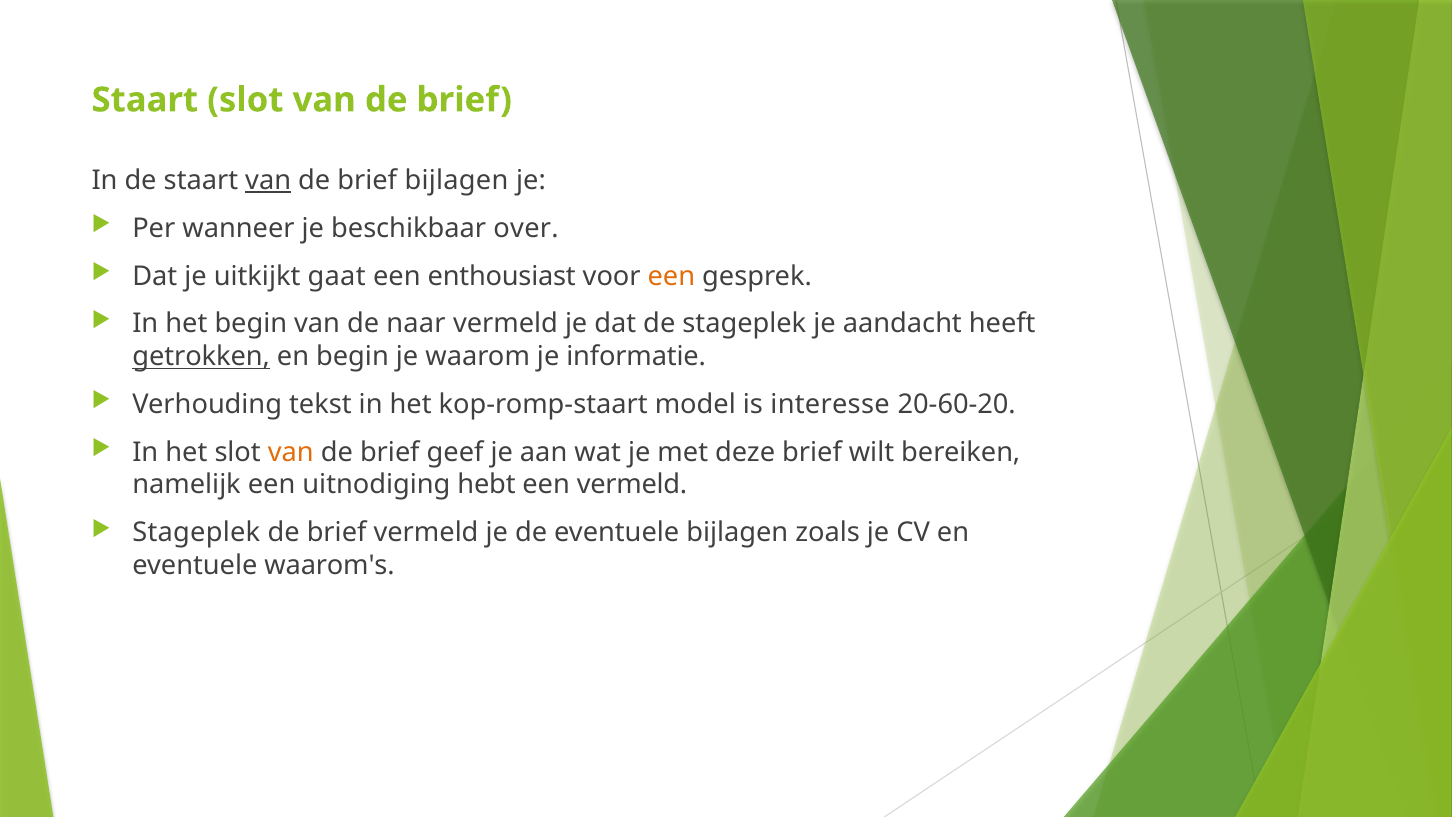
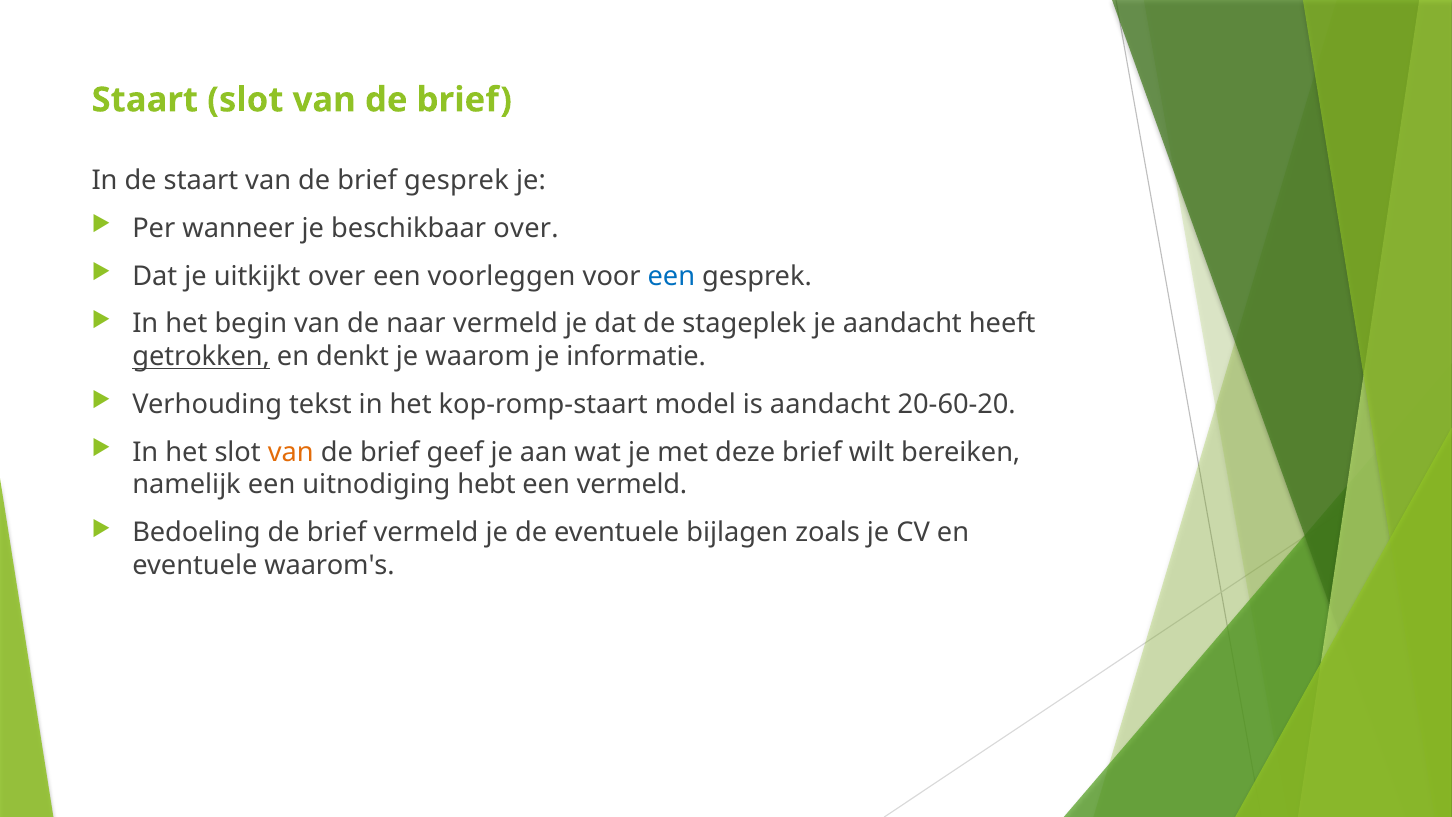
van at (268, 180) underline: present -> none
brief bijlagen: bijlagen -> gesprek
uitkijkt gaat: gaat -> over
enthousiast: enthousiast -> voorleggen
een at (671, 276) colour: orange -> blue
en begin: begin -> denkt
is interesse: interesse -> aandacht
Stageplek at (196, 533): Stageplek -> Bedoeling
